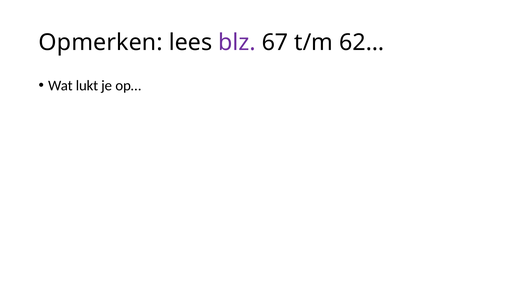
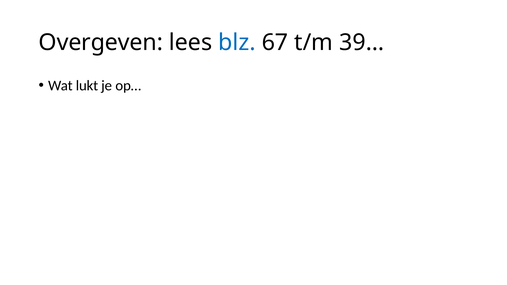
Opmerken: Opmerken -> Overgeven
blz colour: purple -> blue
62…: 62… -> 39…
